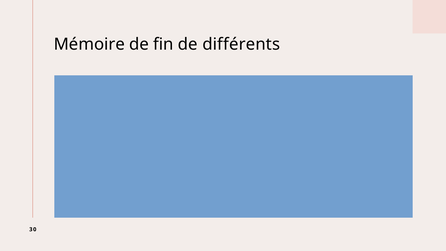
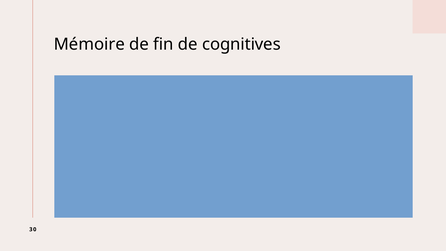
différents: différents -> cognitives
